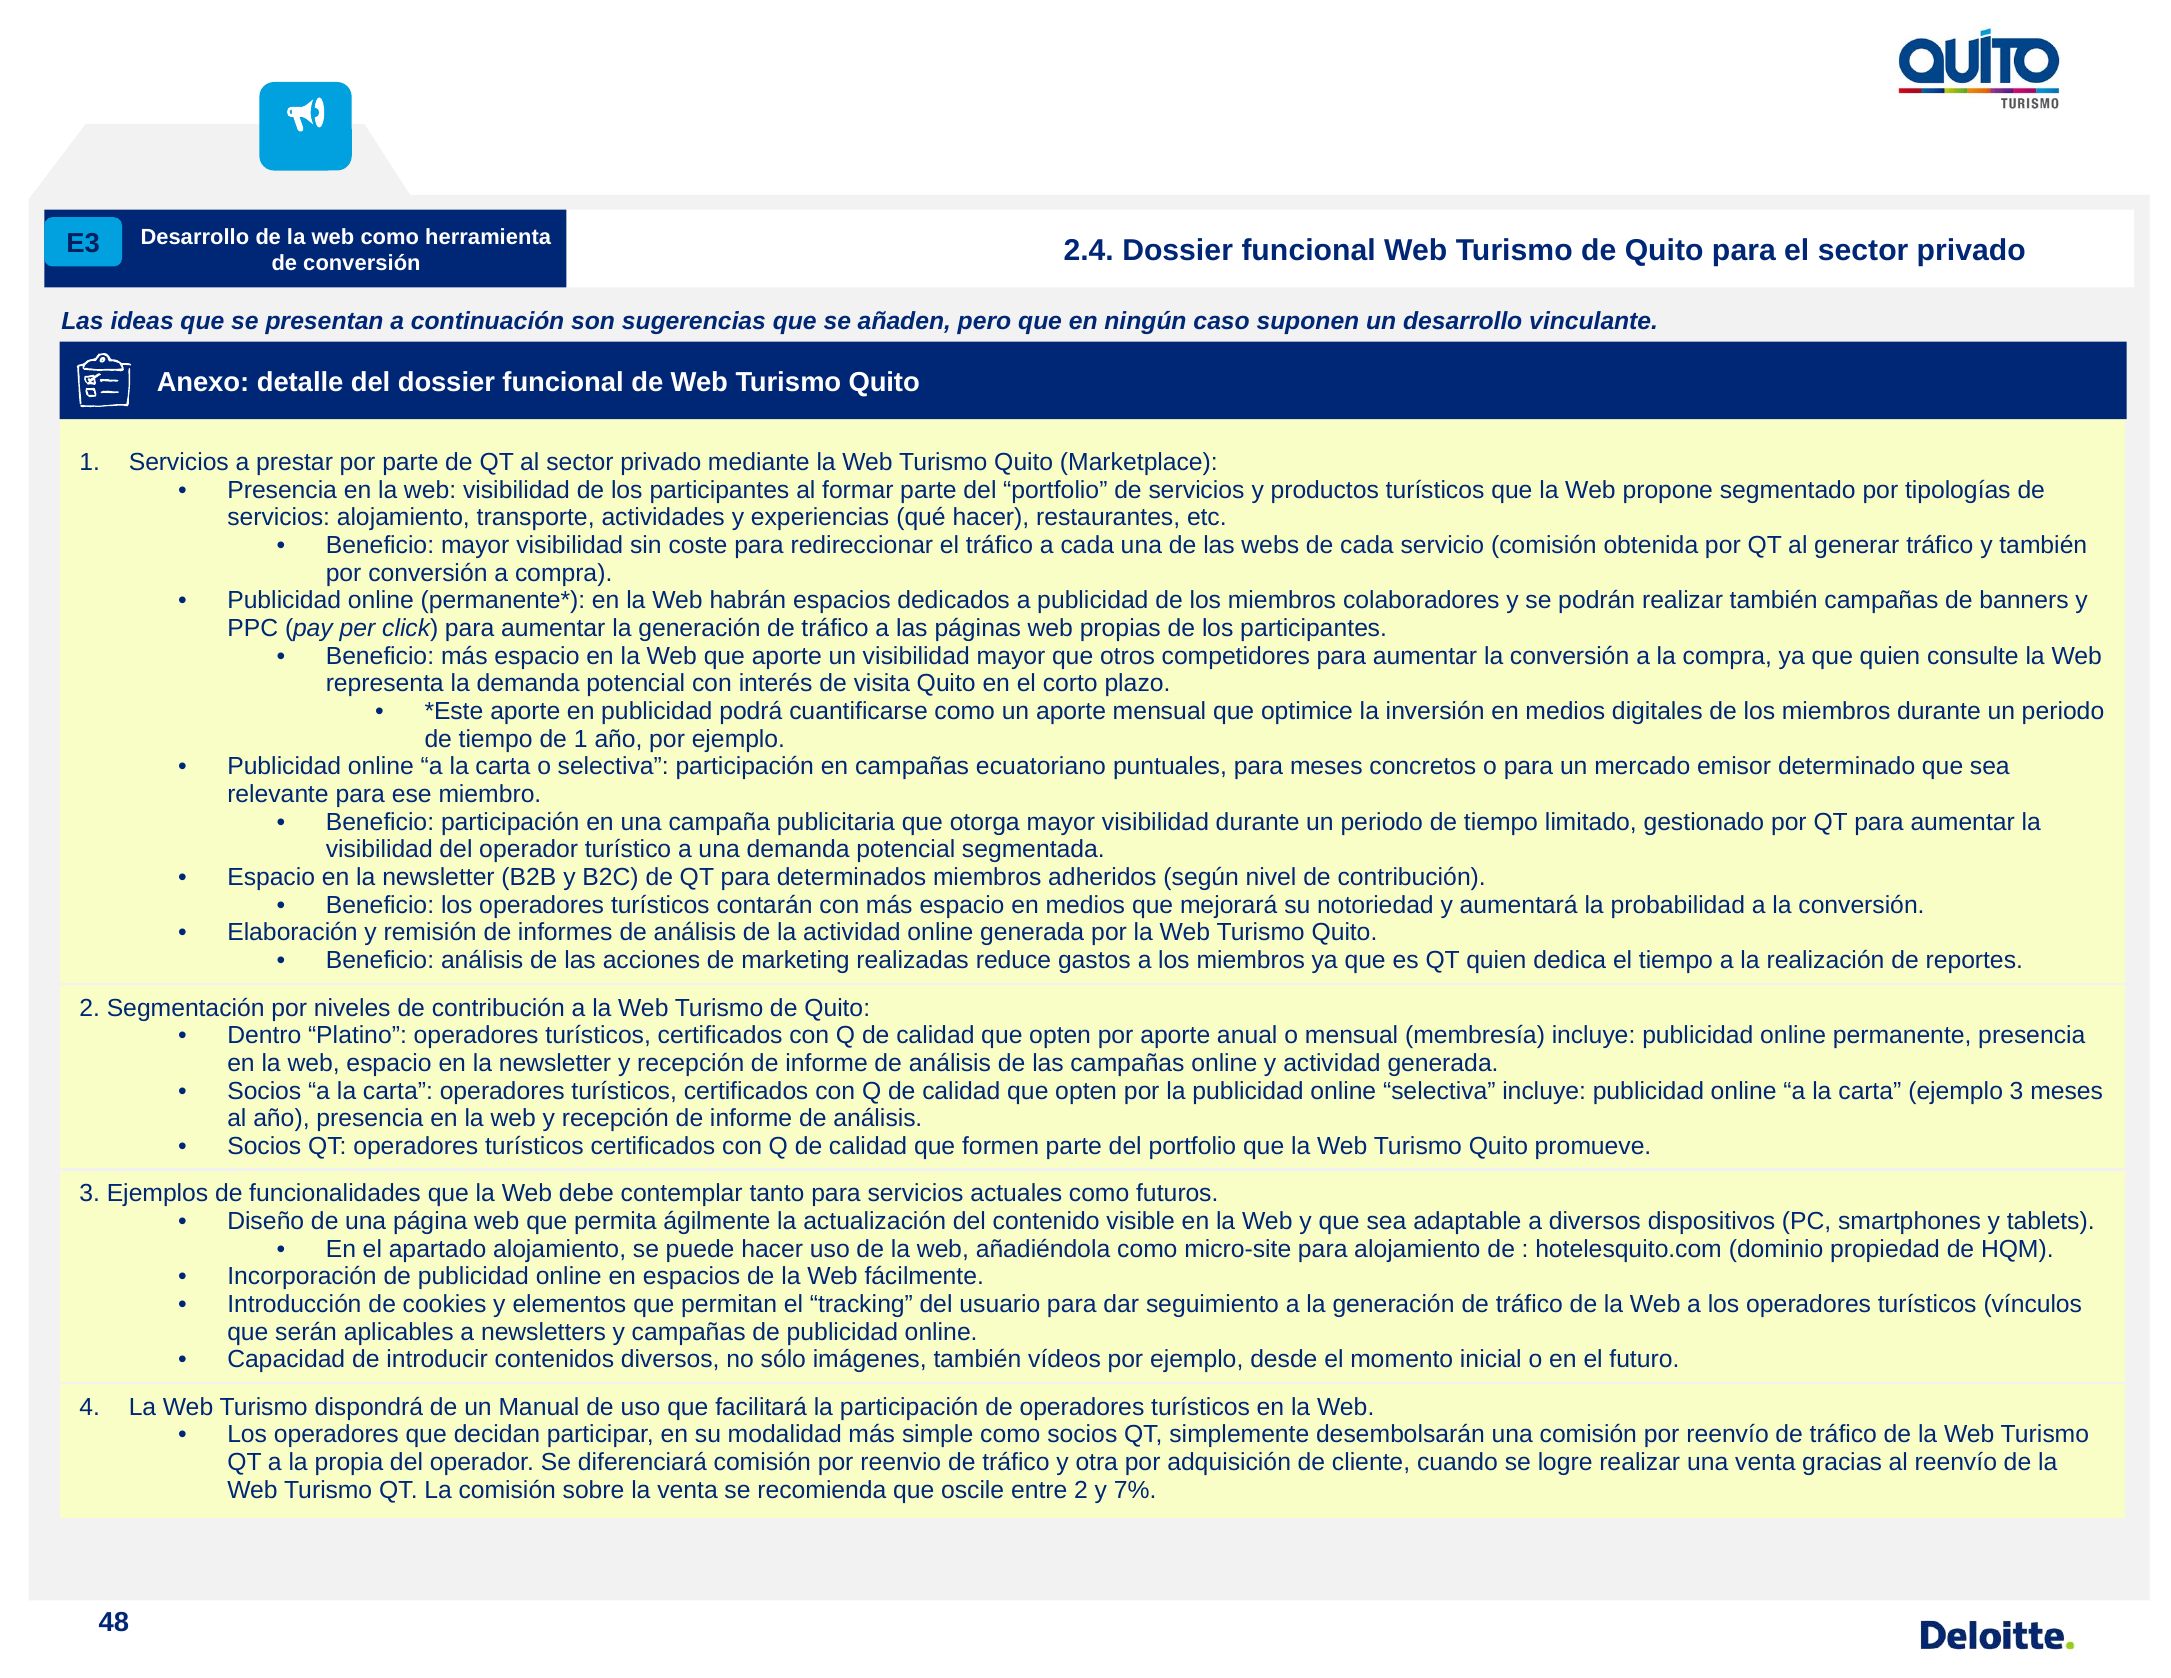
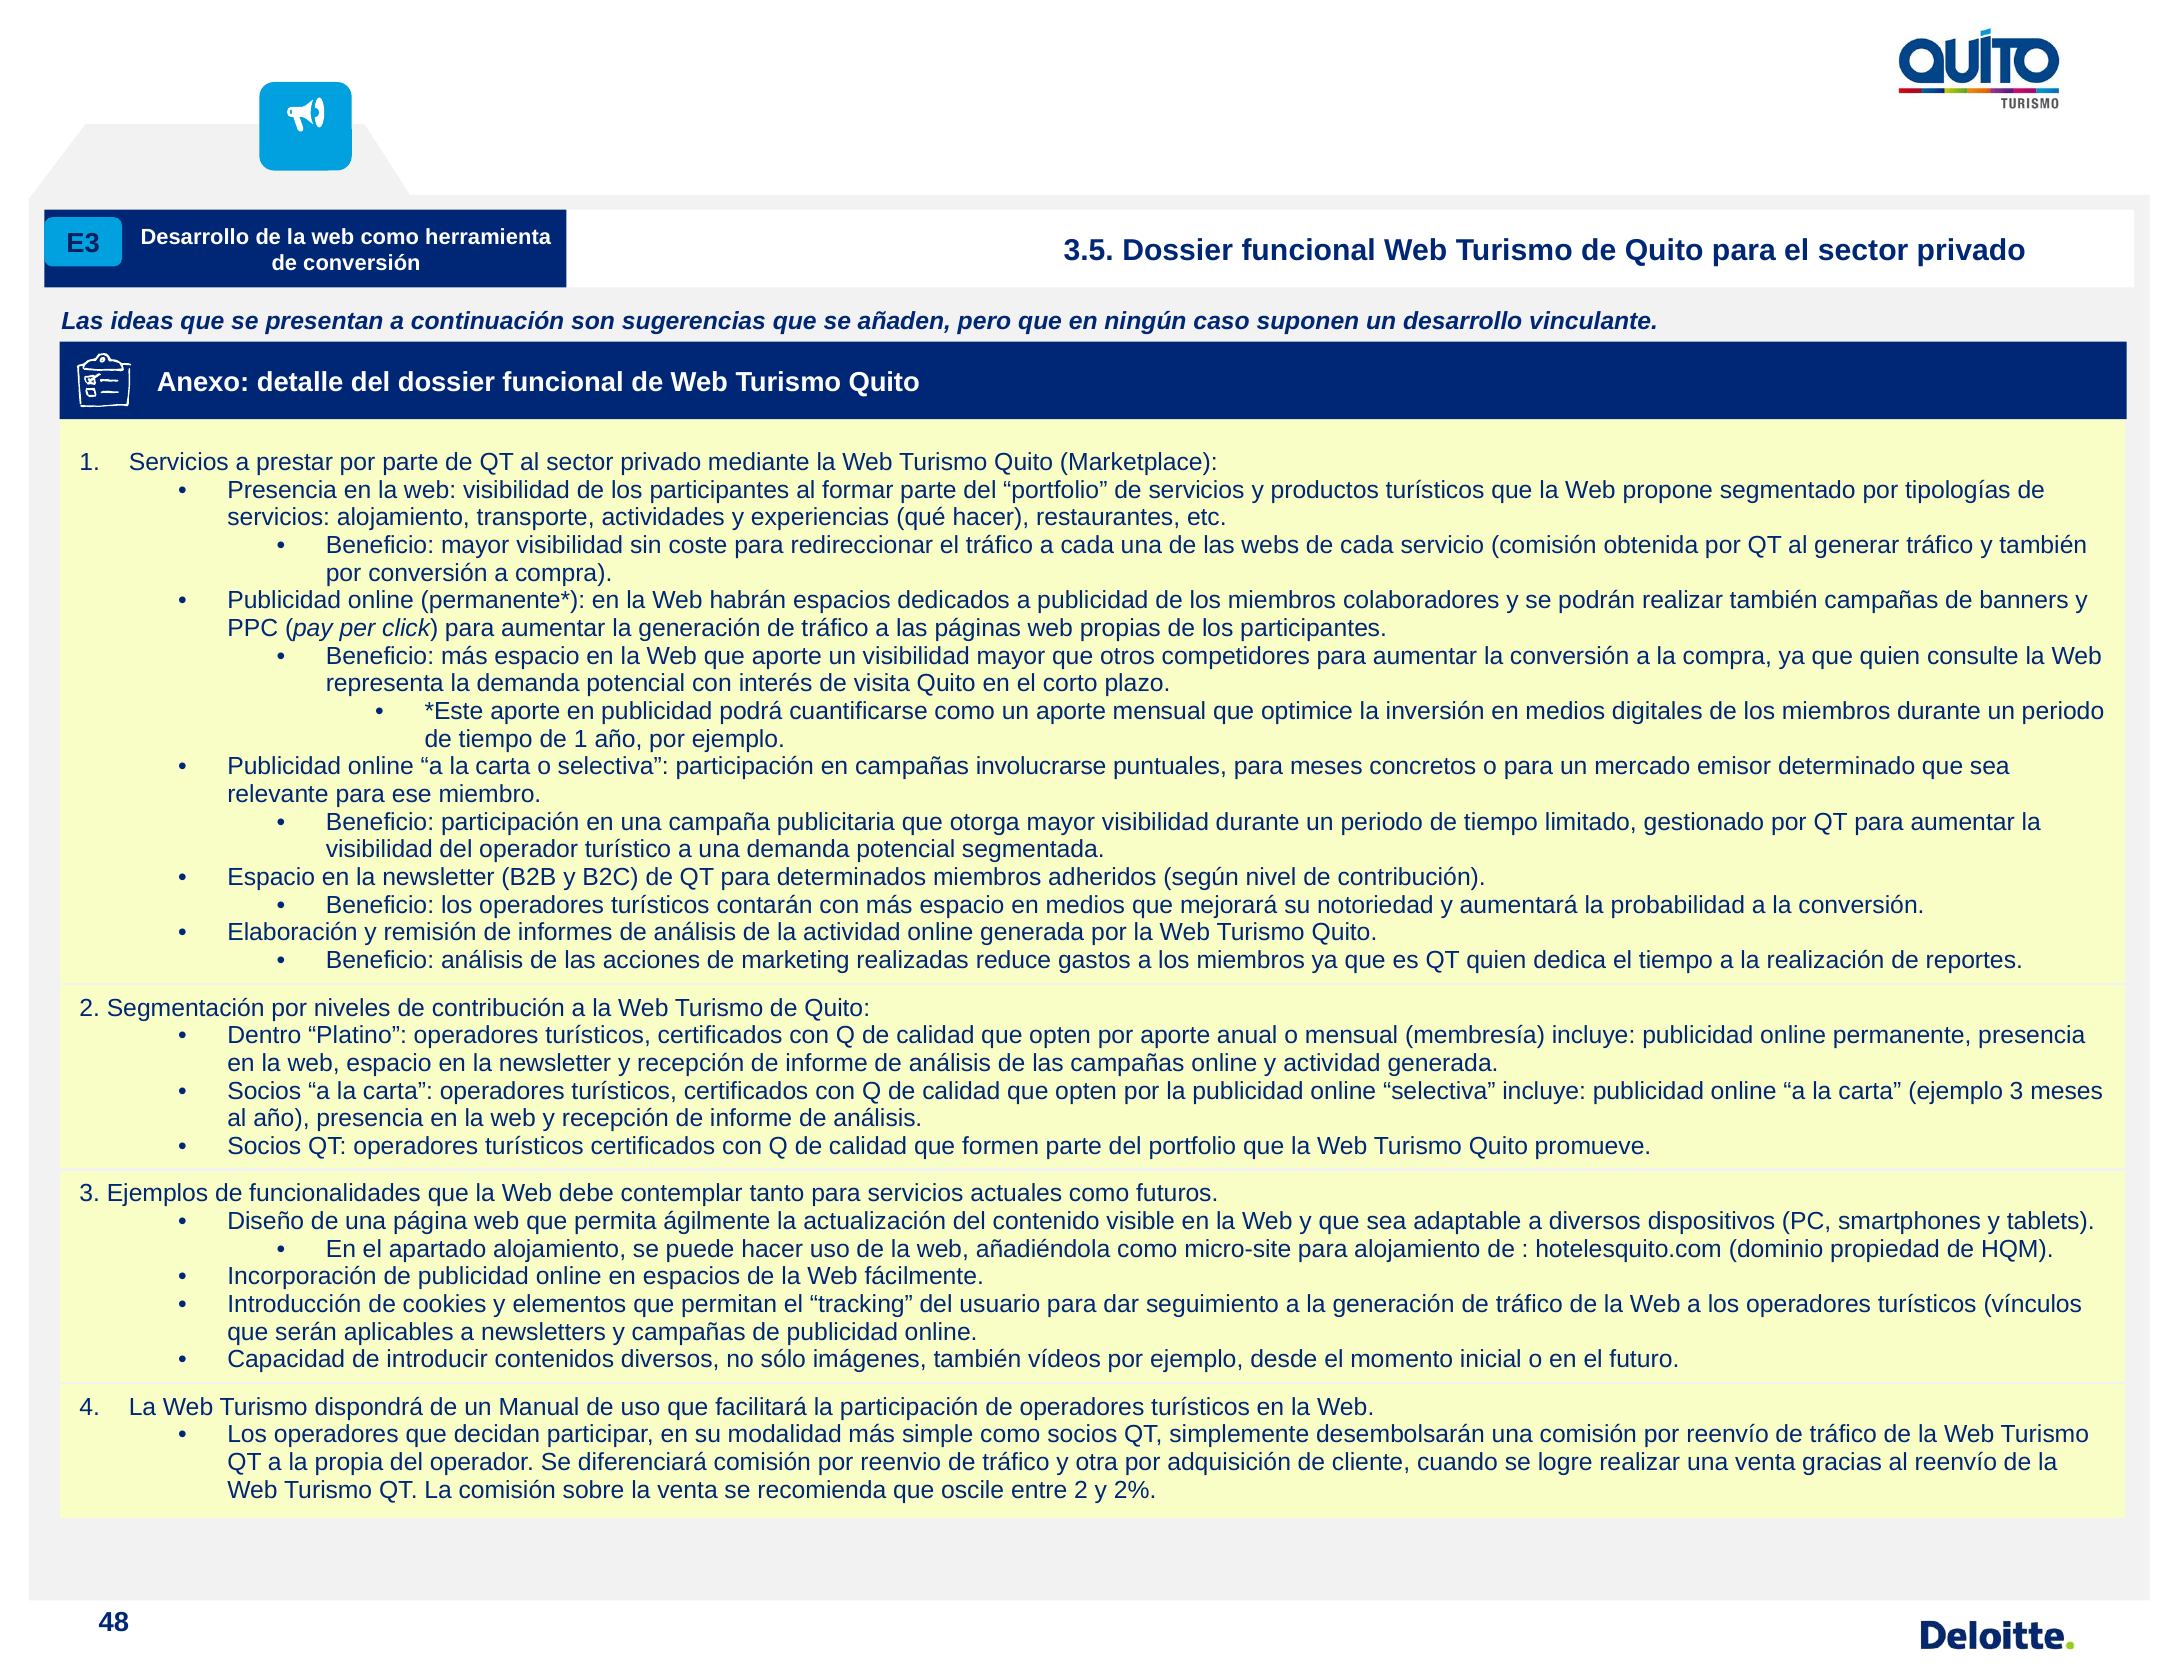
2.4: 2.4 -> 3.5
ecuatoriano: ecuatoriano -> involucrarse
7%: 7% -> 2%
